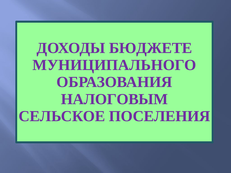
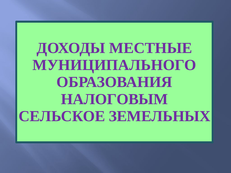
БЮДЖЕТЕ: БЮДЖЕТЕ -> МЕСТНЫЕ
ПОСЕЛЕНИЯ: ПОСЕЛЕНИЯ -> ЗЕМЕЛЬНЫХ
